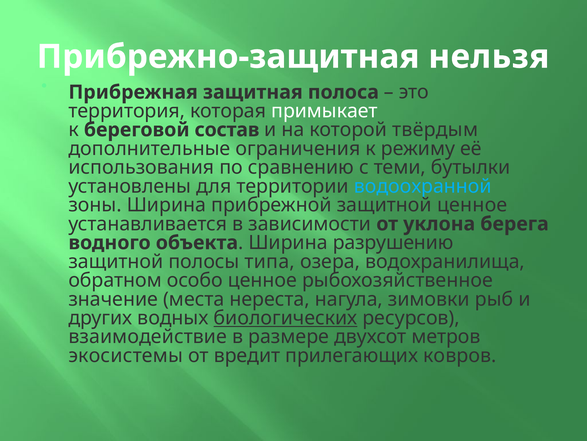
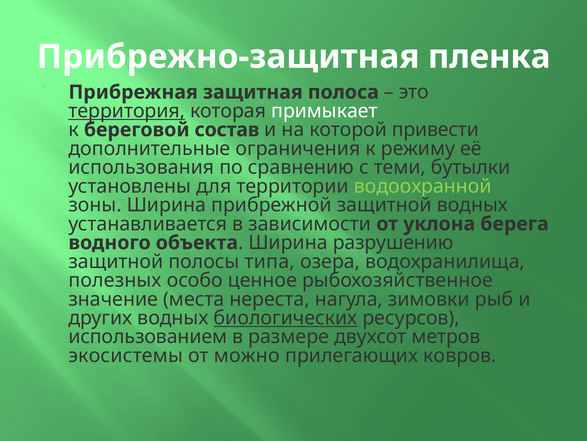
нельзя: нельзя -> пленка
территория underline: none -> present
твёрдым: твёрдым -> привести
водоохранной colour: light blue -> light green
защитной ценное: ценное -> водных
обратном: обратном -> полезных
взаимодействие: взаимодействие -> использованием
вредит: вредит -> можно
